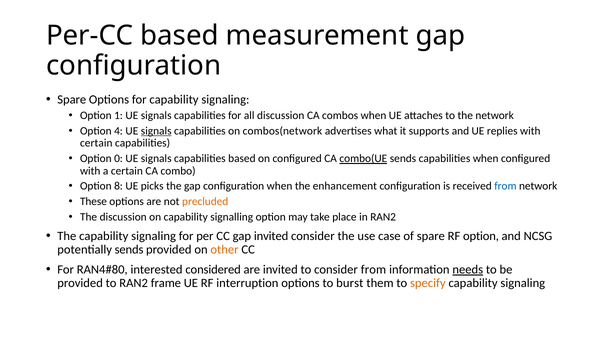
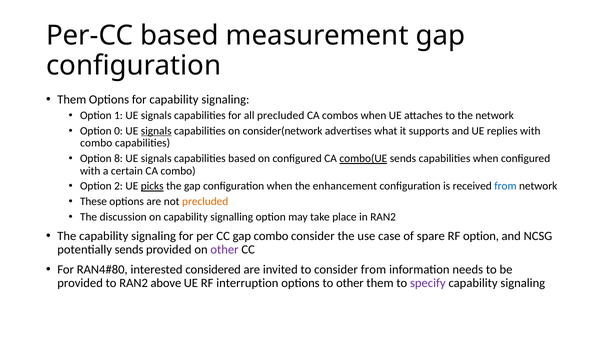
Spare at (72, 99): Spare -> Them
all discussion: discussion -> precluded
4: 4 -> 0
combos(network: combos(network -> consider(network
certain at (96, 143): certain -> combo
0: 0 -> 8
8: 8 -> 2
picks underline: none -> present
gap invited: invited -> combo
other at (225, 250) colour: orange -> purple
needs underline: present -> none
frame: frame -> above
to burst: burst -> other
specify colour: orange -> purple
